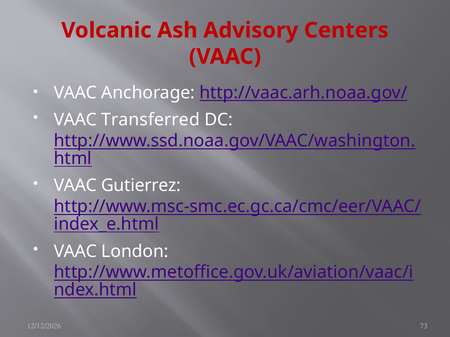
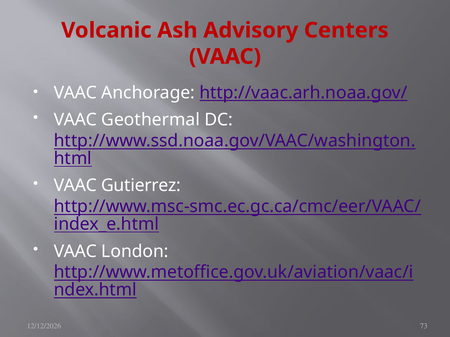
Transferred: Transferred -> Geothermal
